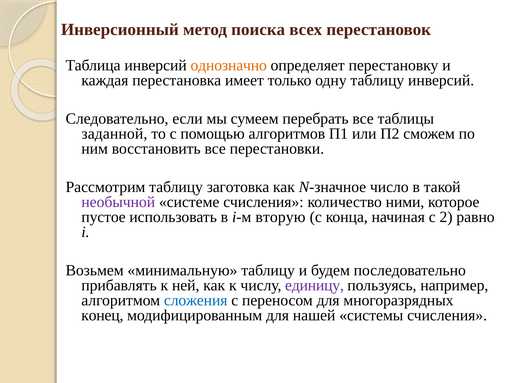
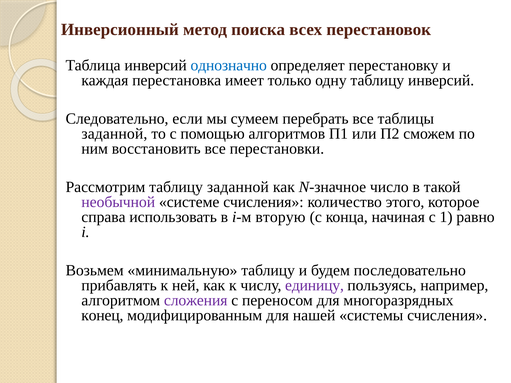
однозначно colour: orange -> blue
таблицу заготовка: заготовка -> заданной
ними: ними -> этого
пустое: пустое -> справа
2: 2 -> 1
сложения colour: blue -> purple
